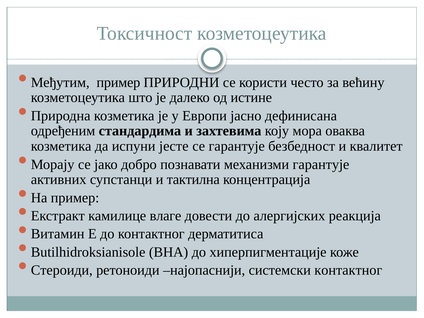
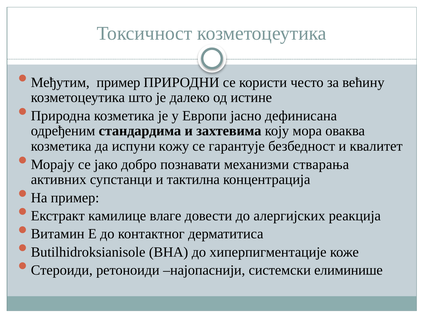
јесте: јесте -> кожу
механизми гарантује: гарантује -> стварања
системски контактног: контактног -> елиминише
